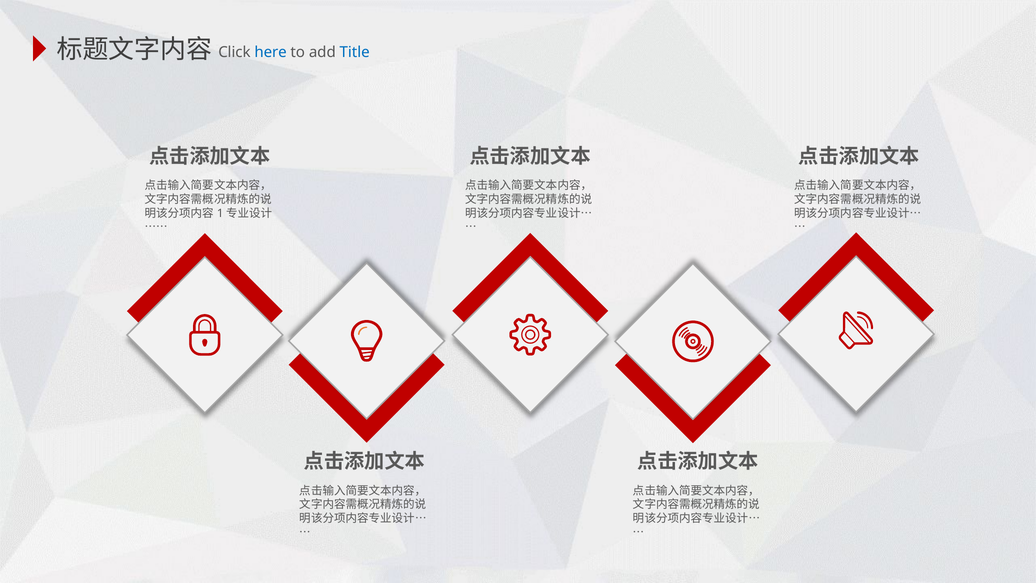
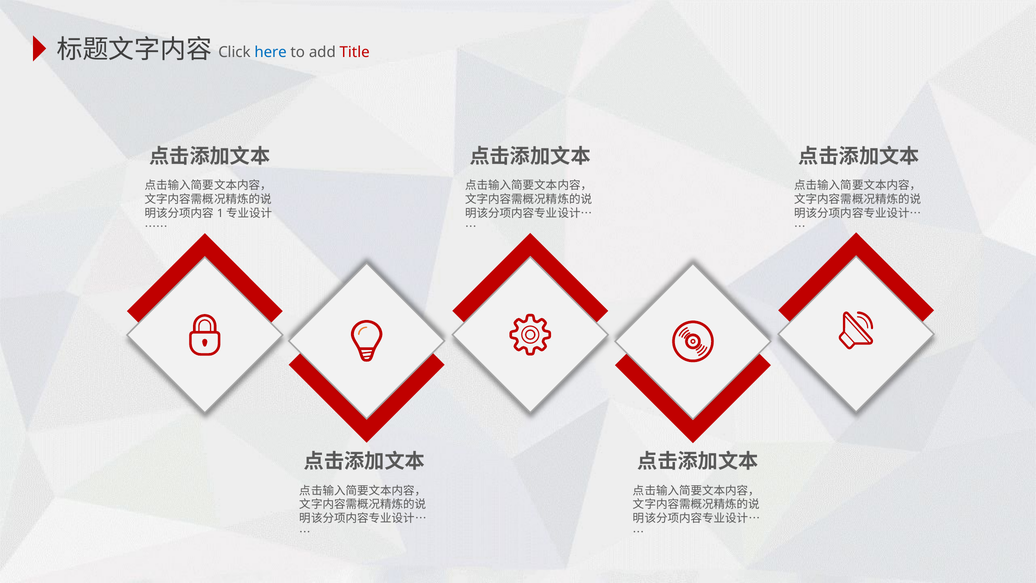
Title colour: blue -> red
